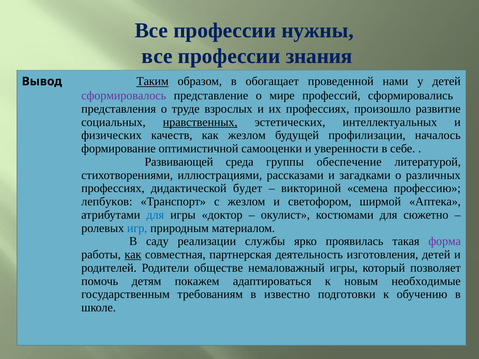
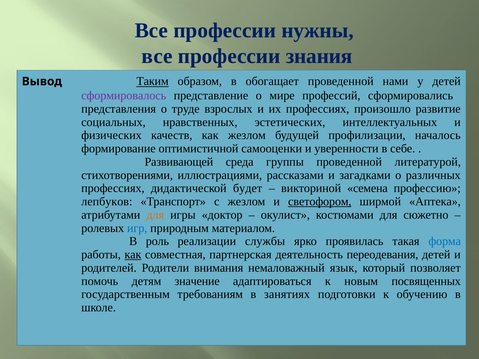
нравственных underline: present -> none
группы обеспечение: обеспечение -> проведенной
светофором underline: none -> present
для at (155, 215) colour: blue -> orange
саду: саду -> роль
форма colour: purple -> blue
изготовления: изготовления -> переодевания
обществе: обществе -> внимания
немаловажный игры: игры -> язык
покажем: покажем -> значение
необходимые: необходимые -> посвященных
известно: известно -> занятиях
